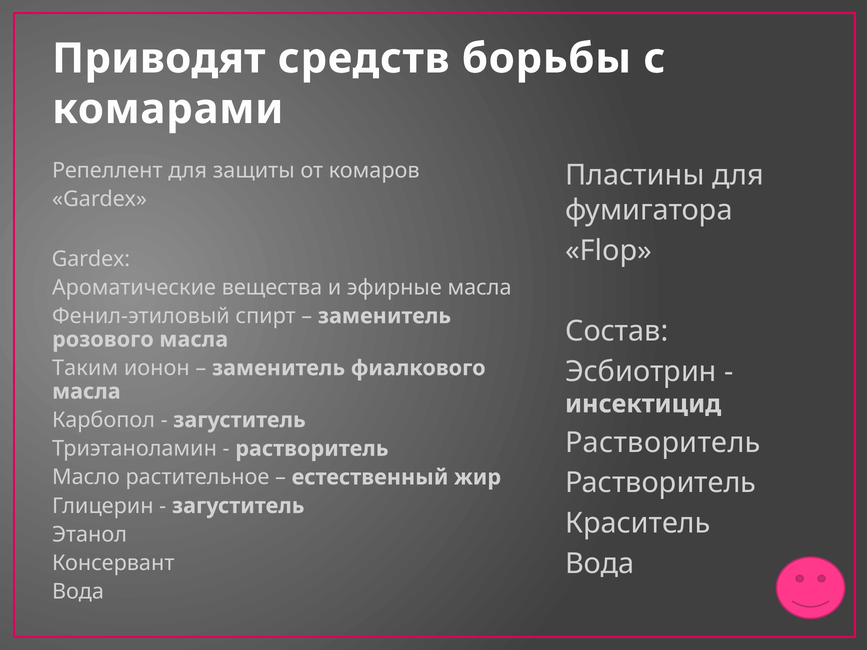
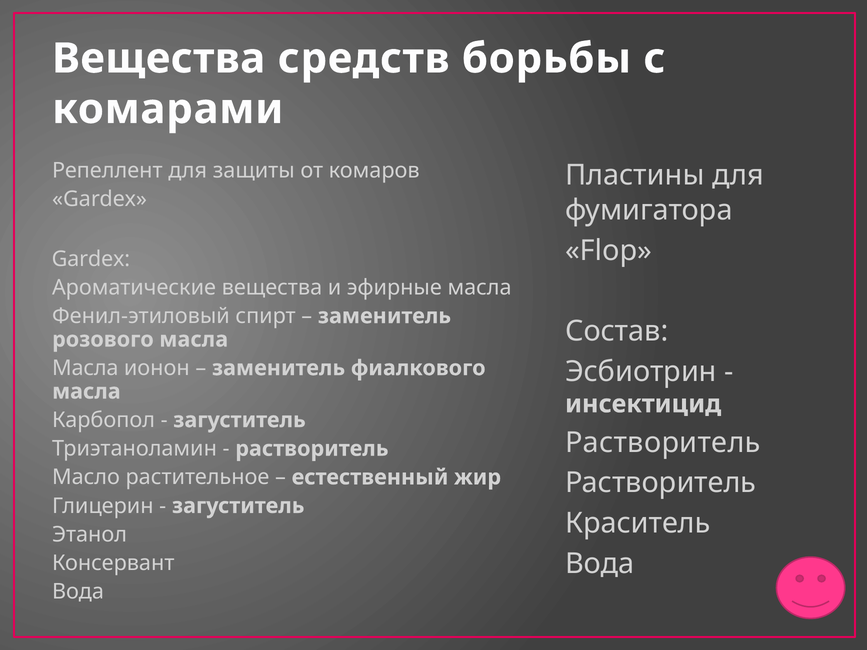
Приводят at (159, 59): Приводят -> Вещества
Таким at (85, 368): Таким -> Масла
